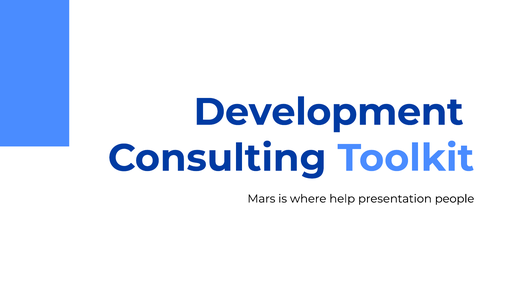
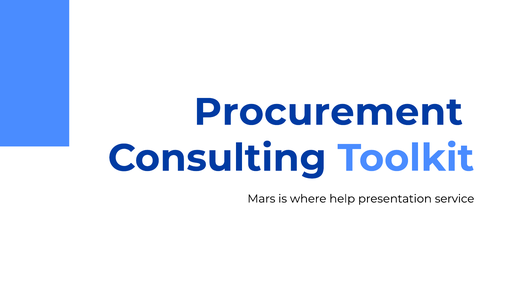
Development: Development -> Procurement
people: people -> service
